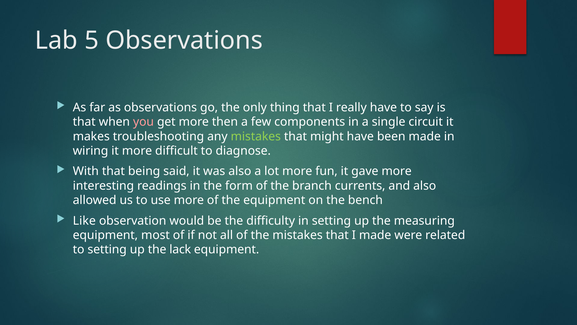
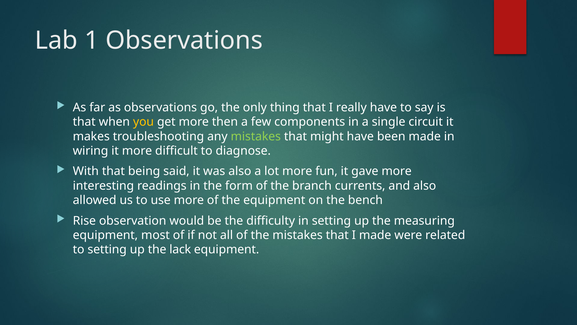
5: 5 -> 1
you colour: pink -> yellow
Like: Like -> Rise
